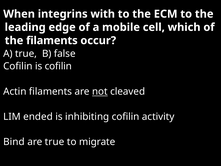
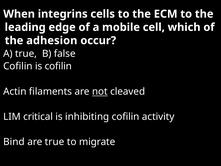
with: with -> cells
the filaments: filaments -> adhesion
ended: ended -> critical
